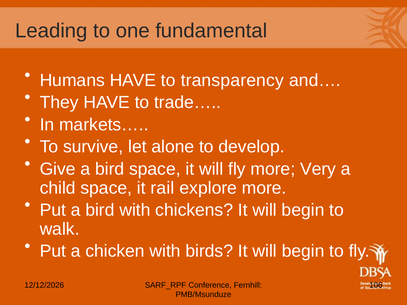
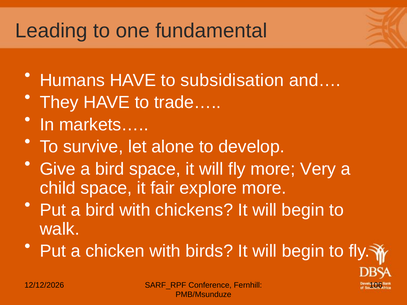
transparency: transparency -> subsidisation
rail: rail -> fair
